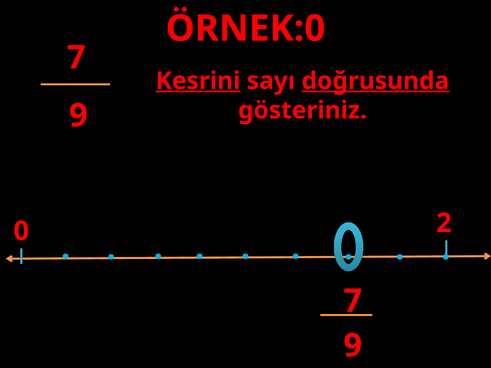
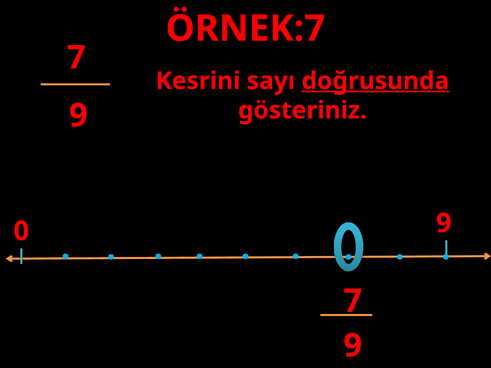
ÖRNEK:0: ÖRNEK:0 -> ÖRNEK:7
Kesrini underline: present -> none
0 2: 2 -> 9
